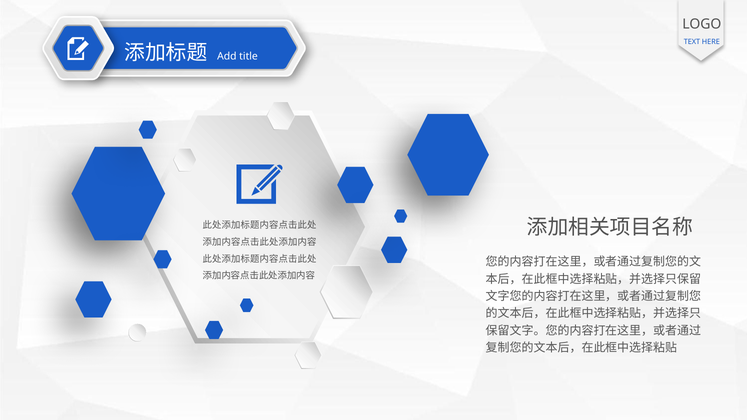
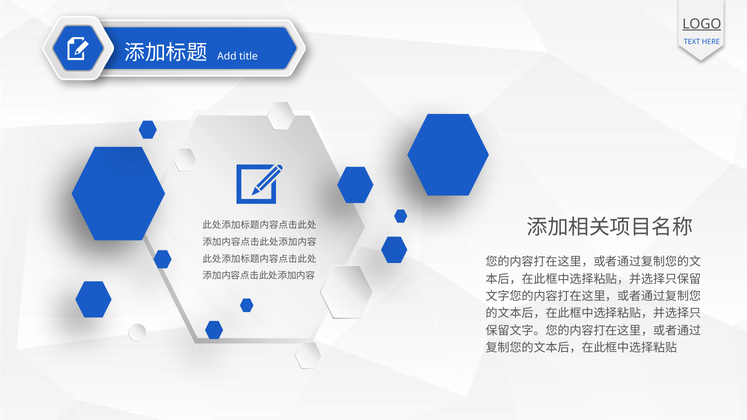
LOGO underline: none -> present
